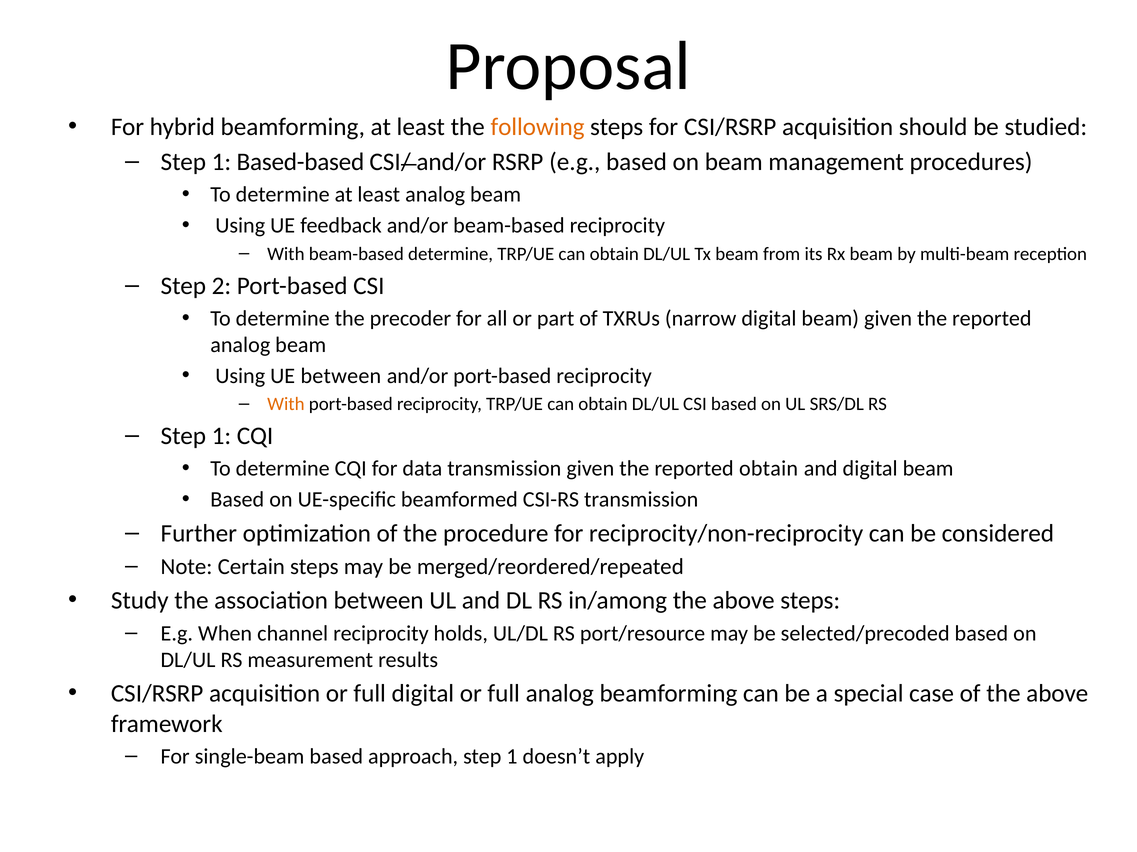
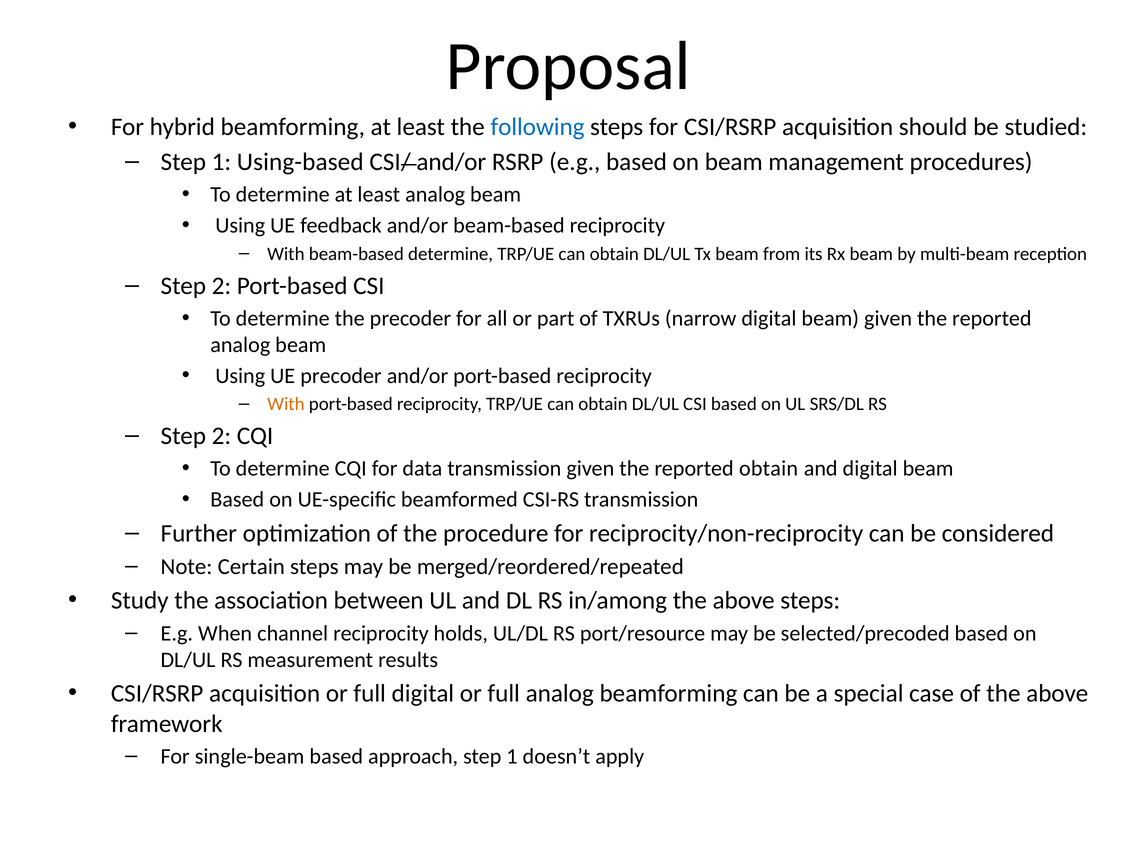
following colour: orange -> blue
Based-based: Based-based -> Using-based
UE between: between -> precoder
1 at (221, 436): 1 -> 2
